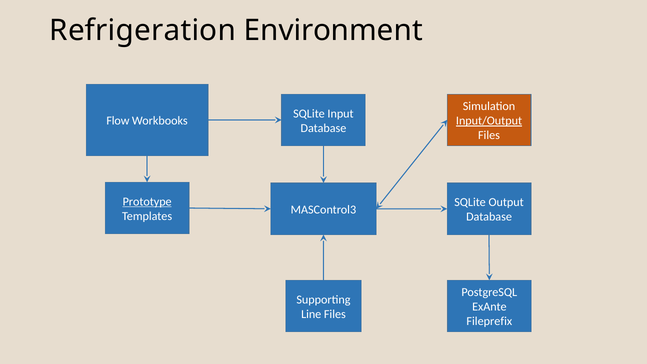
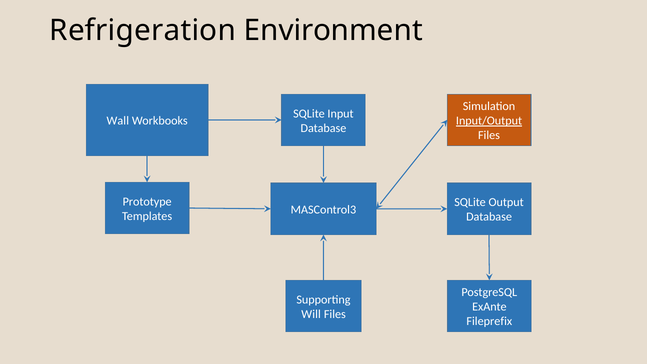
Flow: Flow -> Wall
Prototype underline: present -> none
Line: Line -> Will
